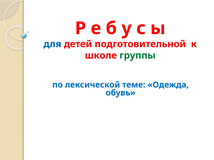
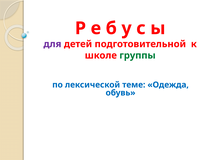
для colour: blue -> purple
